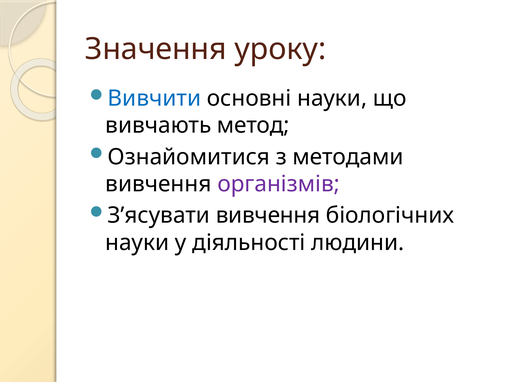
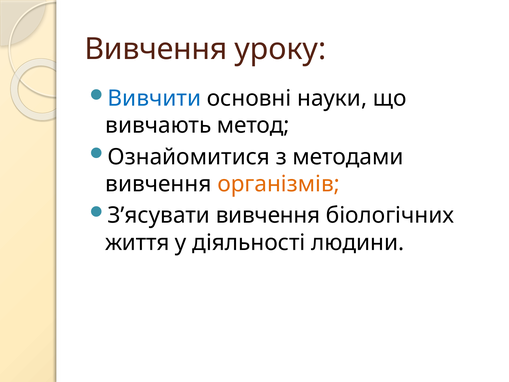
Значення at (156, 49): Значення -> Вивчення
організмів colour: purple -> orange
науки at (137, 243): науки -> життя
